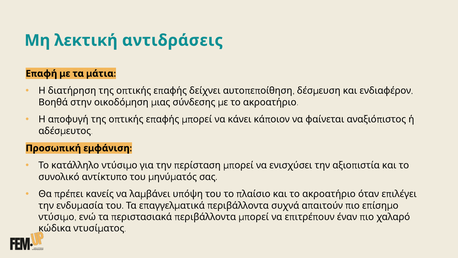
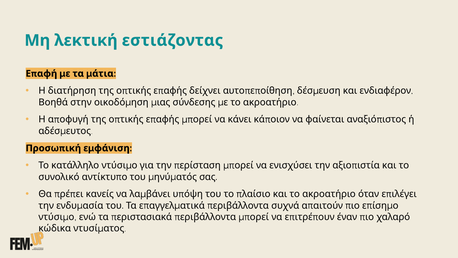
αντιδράσεις: αντιδράσεις -> εστιάζοντας
